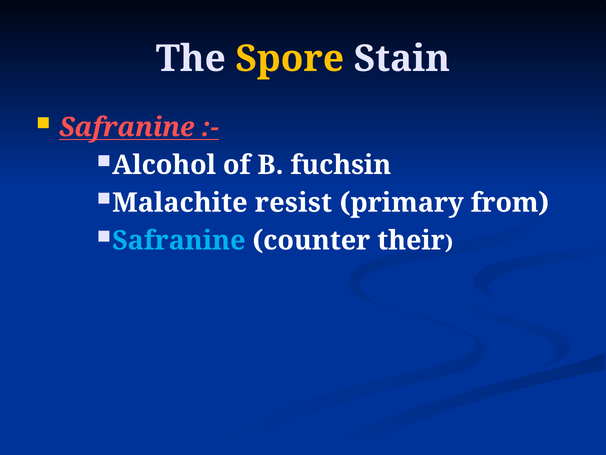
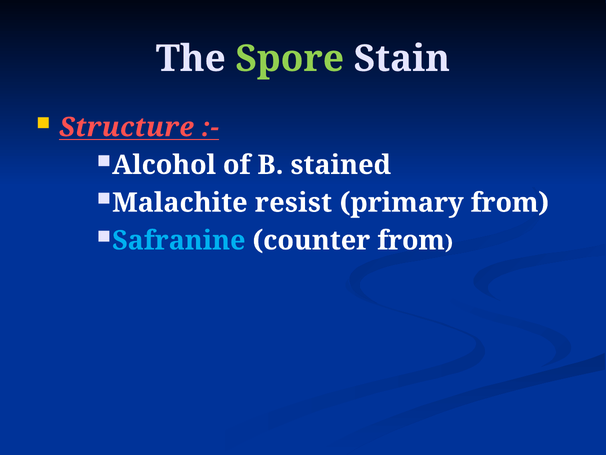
Spore colour: yellow -> light green
Safranine at (127, 127): Safranine -> Structure
fuchsin: fuchsin -> stained
counter their: their -> from
